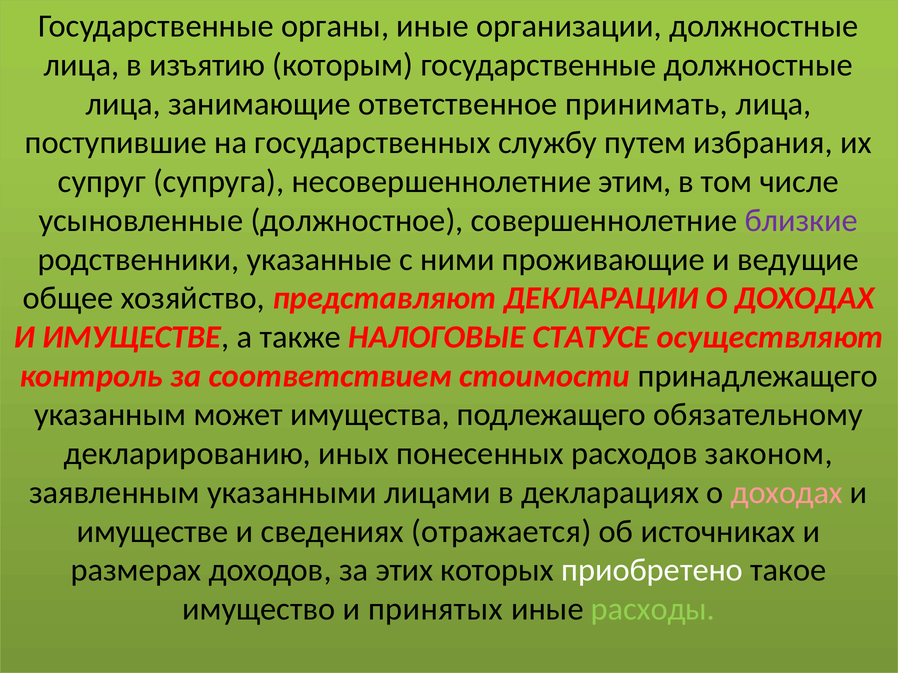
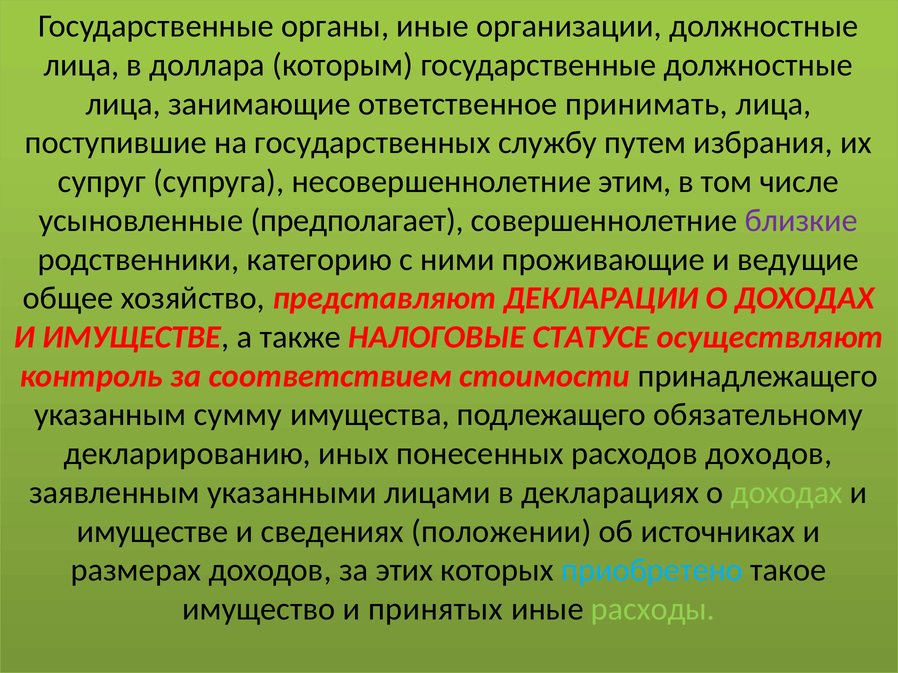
изъятию: изъятию -> доллара
должностное: должностное -> предполагает
указанные: указанные -> категорию
может: может -> сумму
расходов законом: законом -> доходов
доходах at (787, 493) colour: pink -> light green
отражается: отражается -> положении
приобретено colour: white -> light blue
